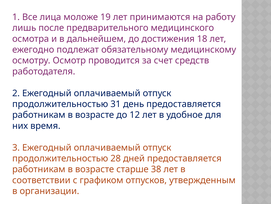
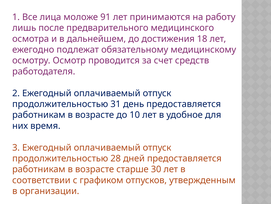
19: 19 -> 91
12: 12 -> 10
38: 38 -> 30
